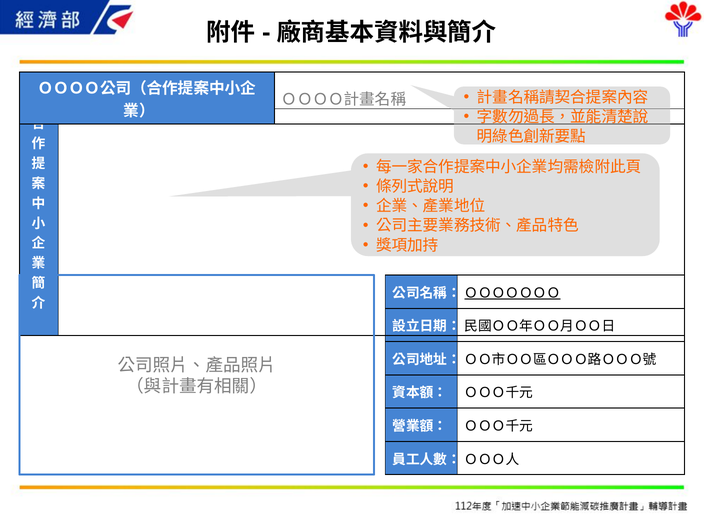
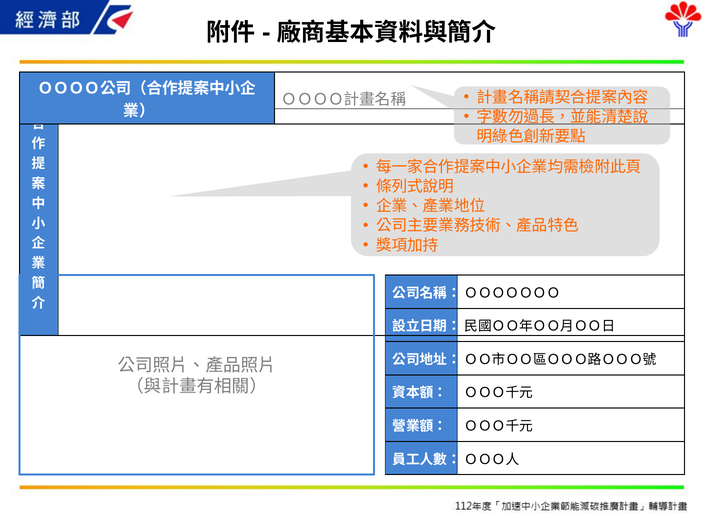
ＯＯＯＯＯＯＯ underline: present -> none
